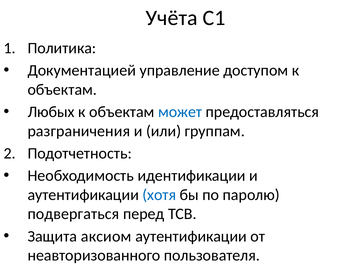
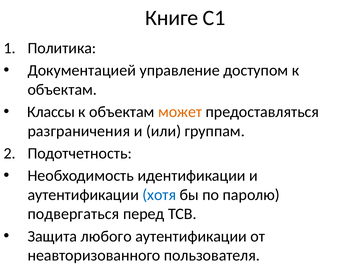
Учёта: Учёта -> Книге
Любых: Любых -> Классы
может colour: blue -> orange
аксиом: аксиом -> любого
